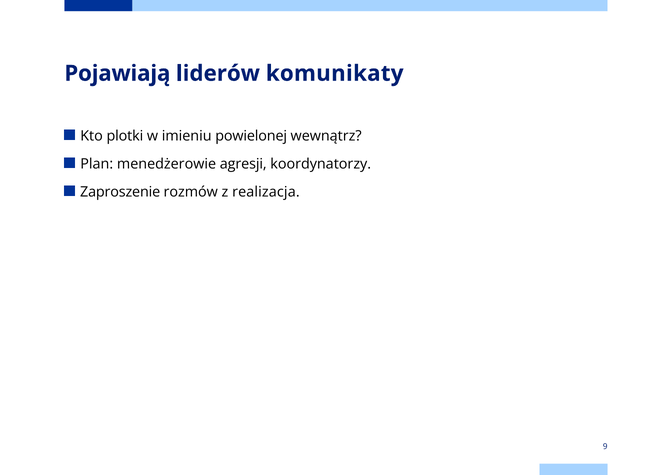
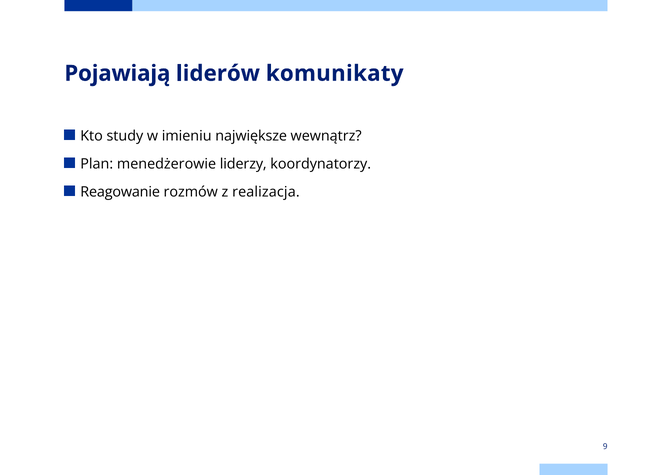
plotki: plotki -> study
powielonej: powielonej -> największe
agresji: agresji -> liderzy
Zaproszenie: Zaproszenie -> Reagowanie
